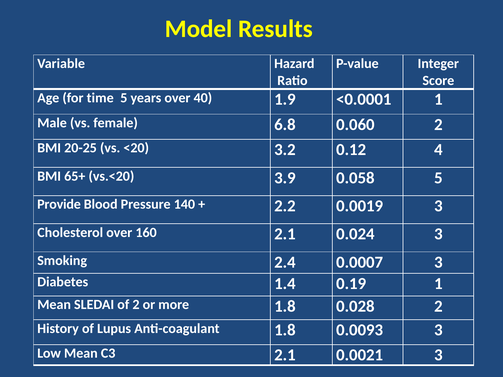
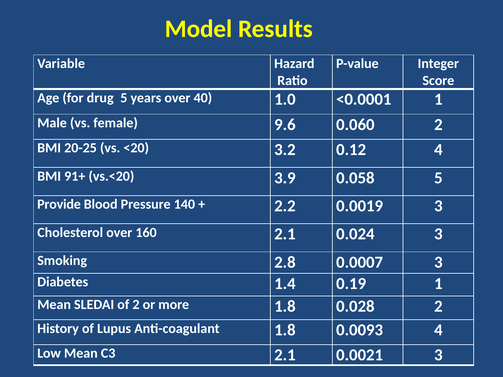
time: time -> drug
1.9: 1.9 -> 1.0
6.8: 6.8 -> 9.6
65+: 65+ -> 91+
2.4: 2.4 -> 2.8
0.0093 3: 3 -> 4
